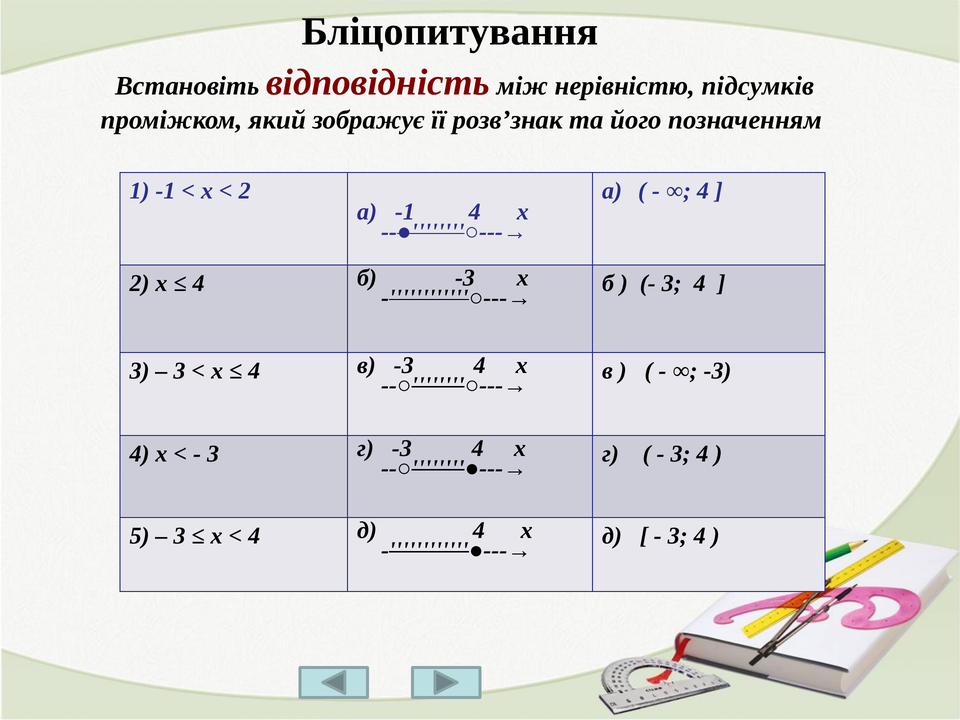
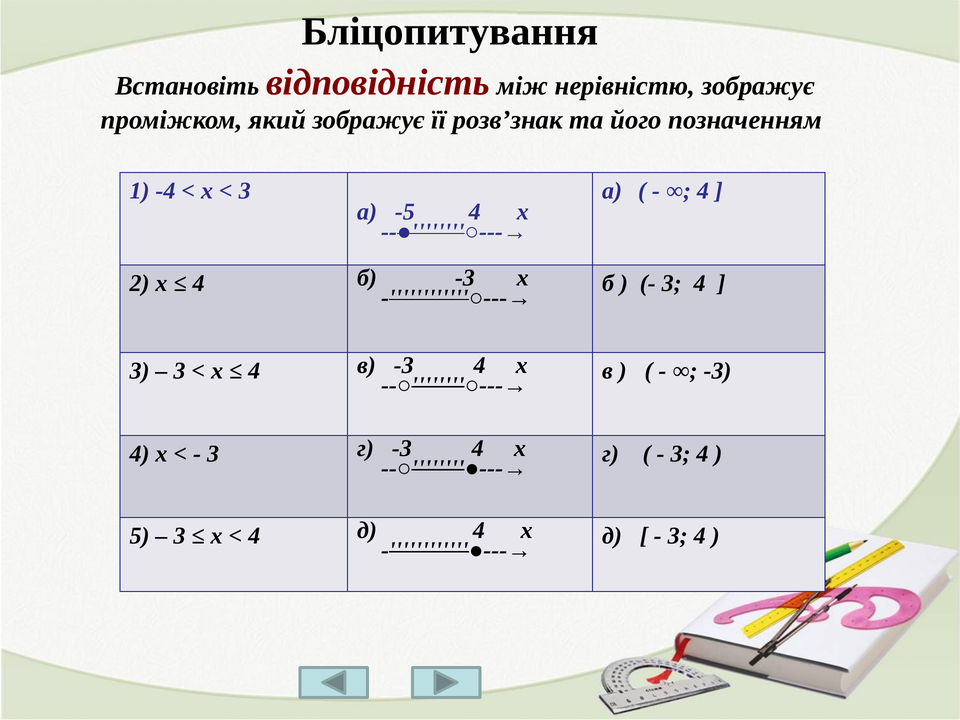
нерівністю підсумків: підсумків -> зображує
1 -1: -1 -> -4
2 at (245, 191): 2 -> 3
a -1: -1 -> -5
